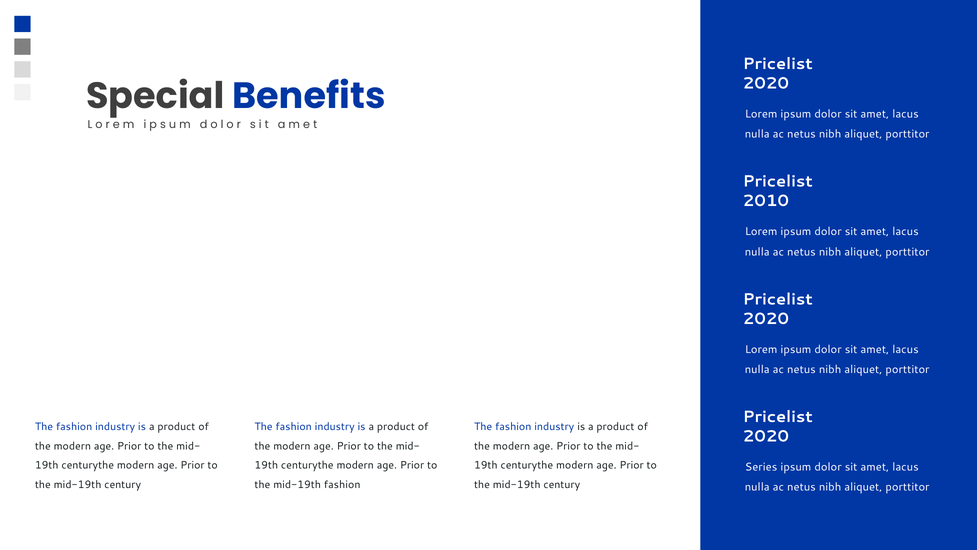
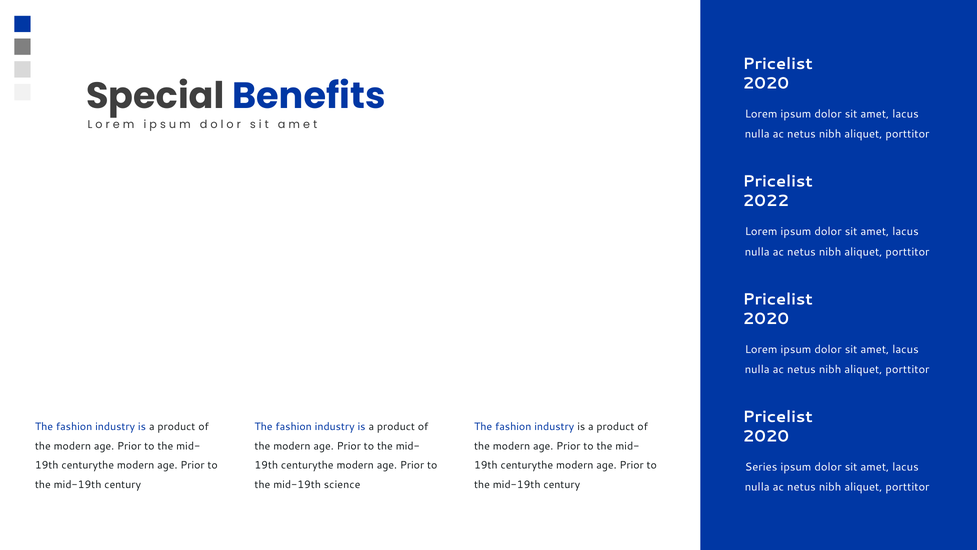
2010: 2010 -> 2022
mid-19th fashion: fashion -> science
